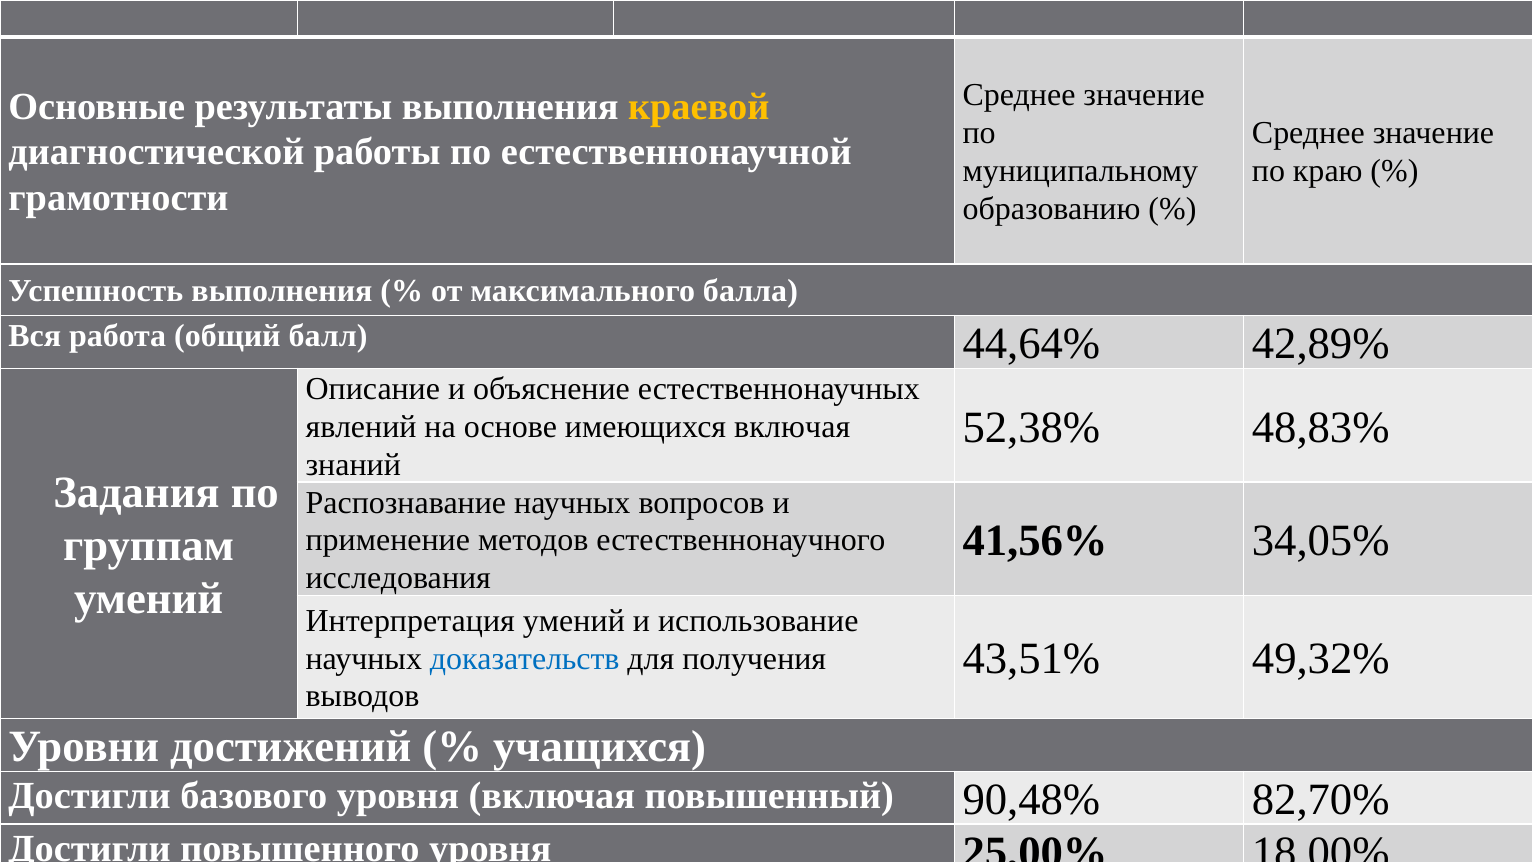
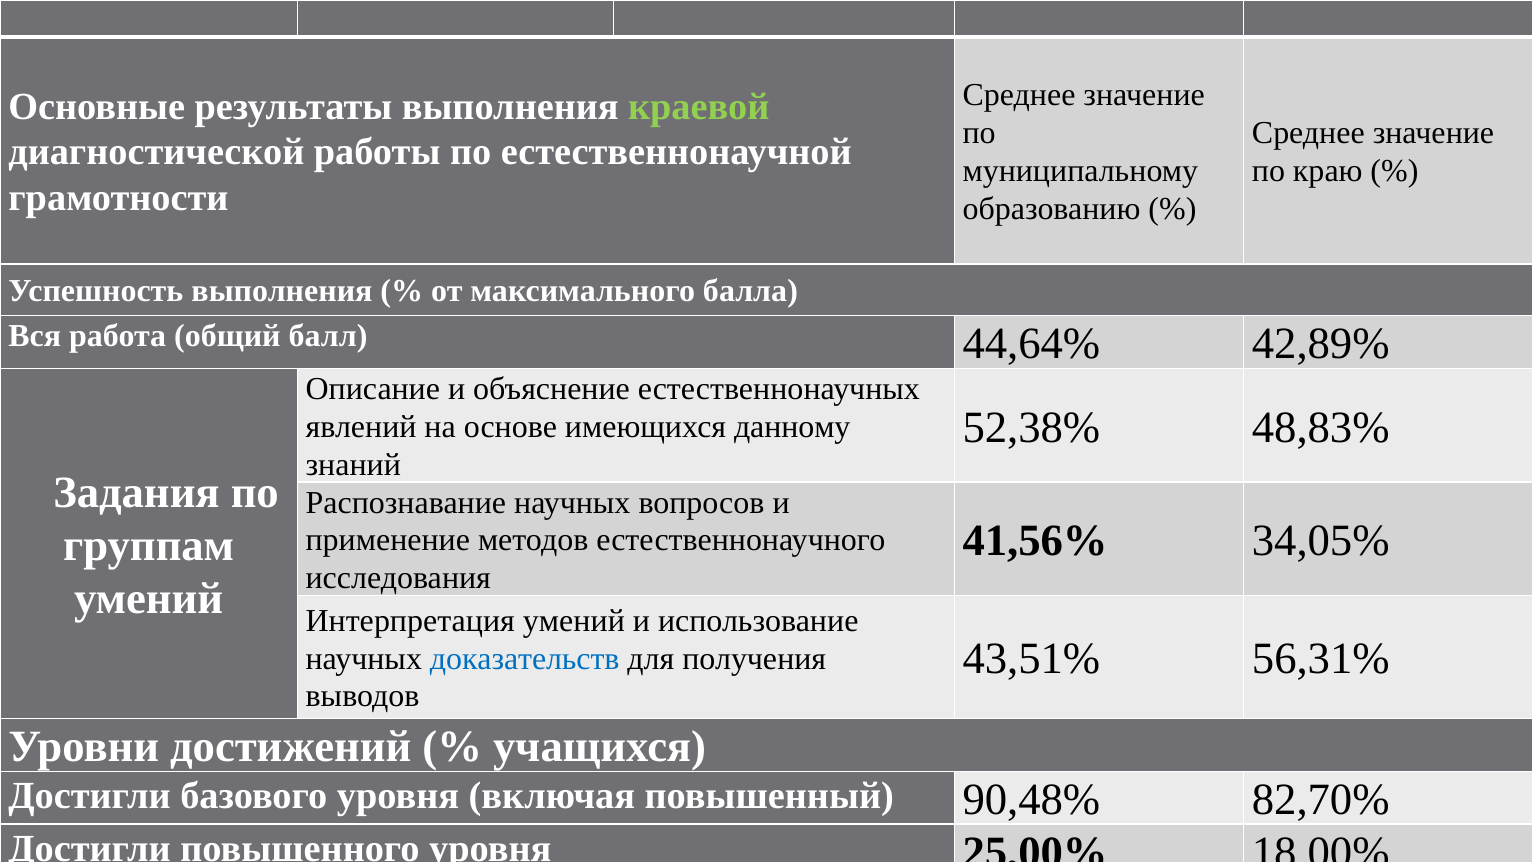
краевой colour: yellow -> light green
имеющихся включая: включая -> данному
49,32%: 49,32% -> 56,31%
